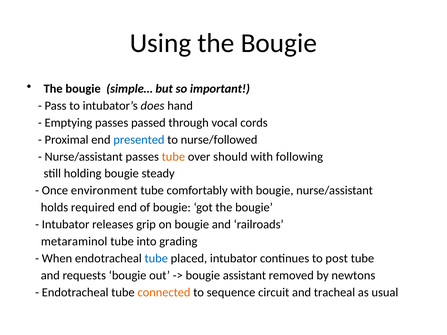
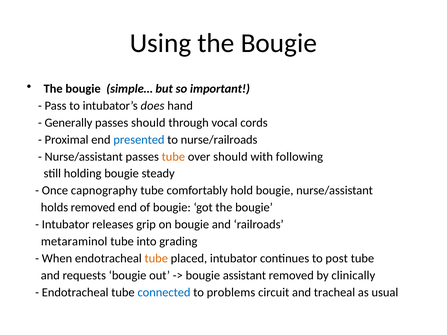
Emptying: Emptying -> Generally
passes passed: passed -> should
nurse/followed: nurse/followed -> nurse/railroads
environment: environment -> capnography
comfortably with: with -> hold
holds required: required -> removed
tube at (156, 259) colour: blue -> orange
newtons: newtons -> clinically
connected colour: orange -> blue
sequence: sequence -> problems
